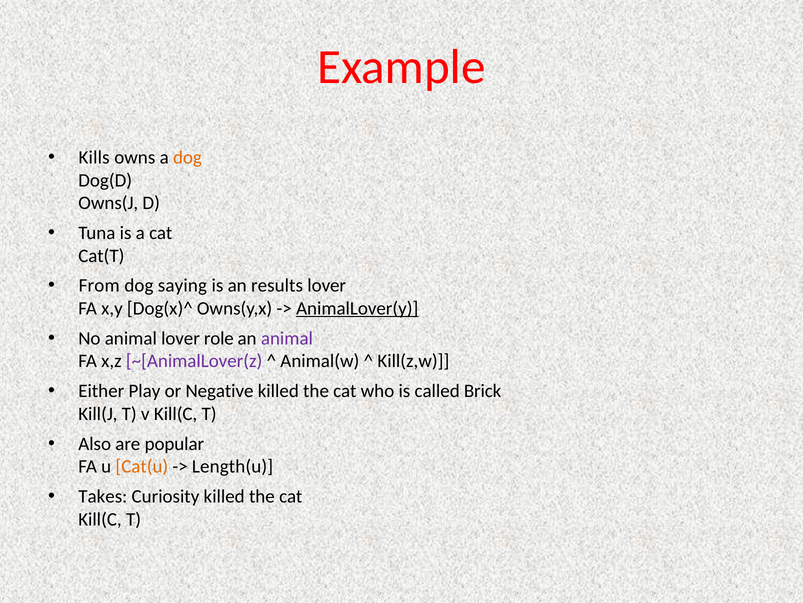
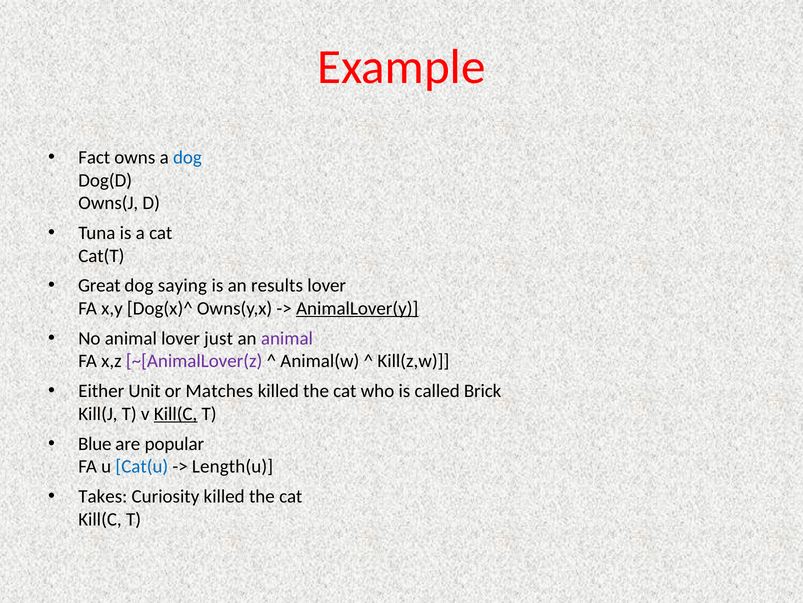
Kills: Kills -> Fact
dog at (187, 157) colour: orange -> blue
From: From -> Great
role: role -> just
Play: Play -> Unit
Negative: Negative -> Matches
Kill(C at (176, 413) underline: none -> present
Also: Also -> Blue
Cat(u colour: orange -> blue
